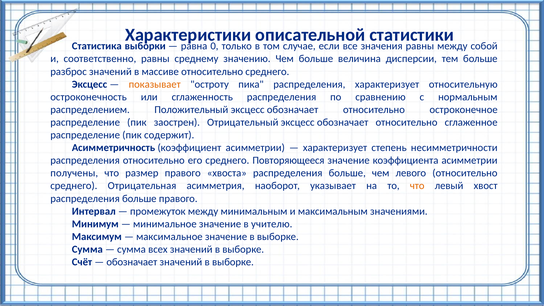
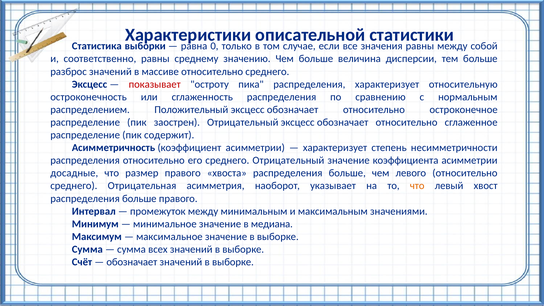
показывает colour: orange -> red
среднего Повторяющееся: Повторяющееся -> Отрицательный
получены: получены -> досадные
учителю: учителю -> медиана
